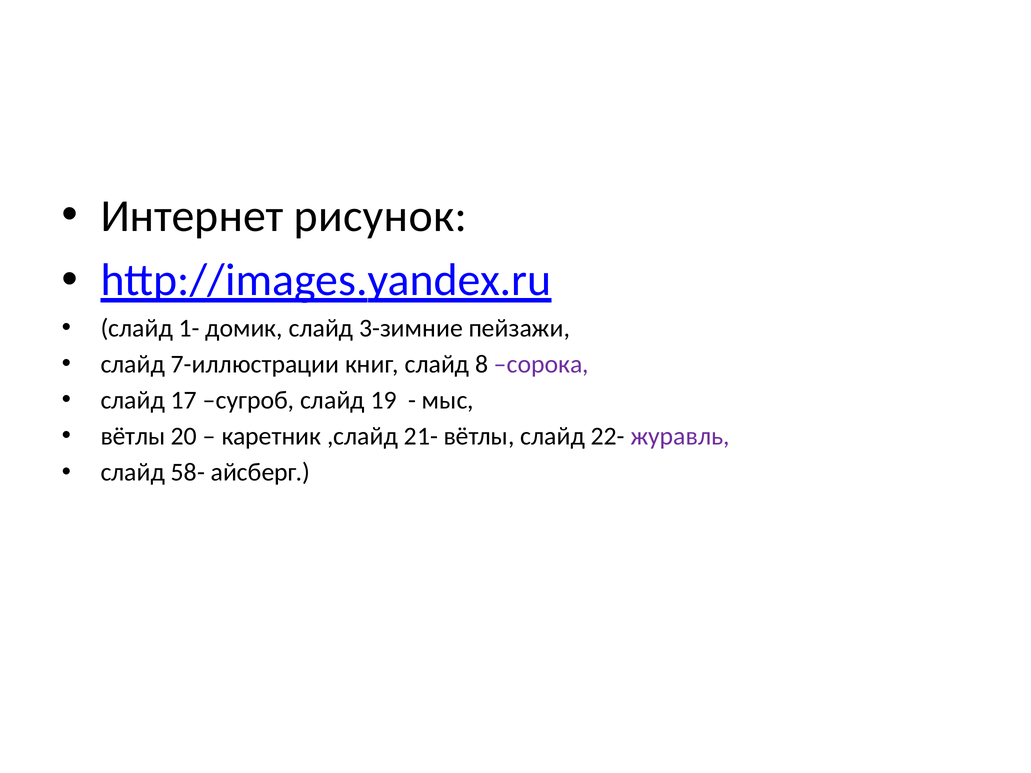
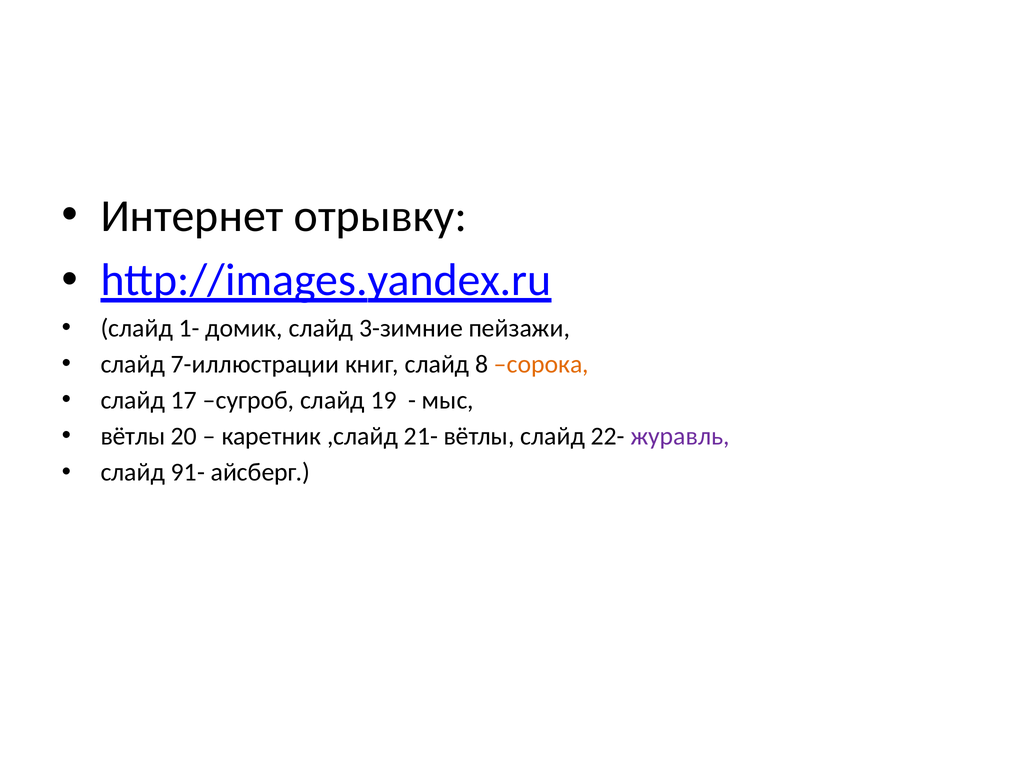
рисунок: рисунок -> отрывку
сорока colour: purple -> orange
58-: 58- -> 91-
